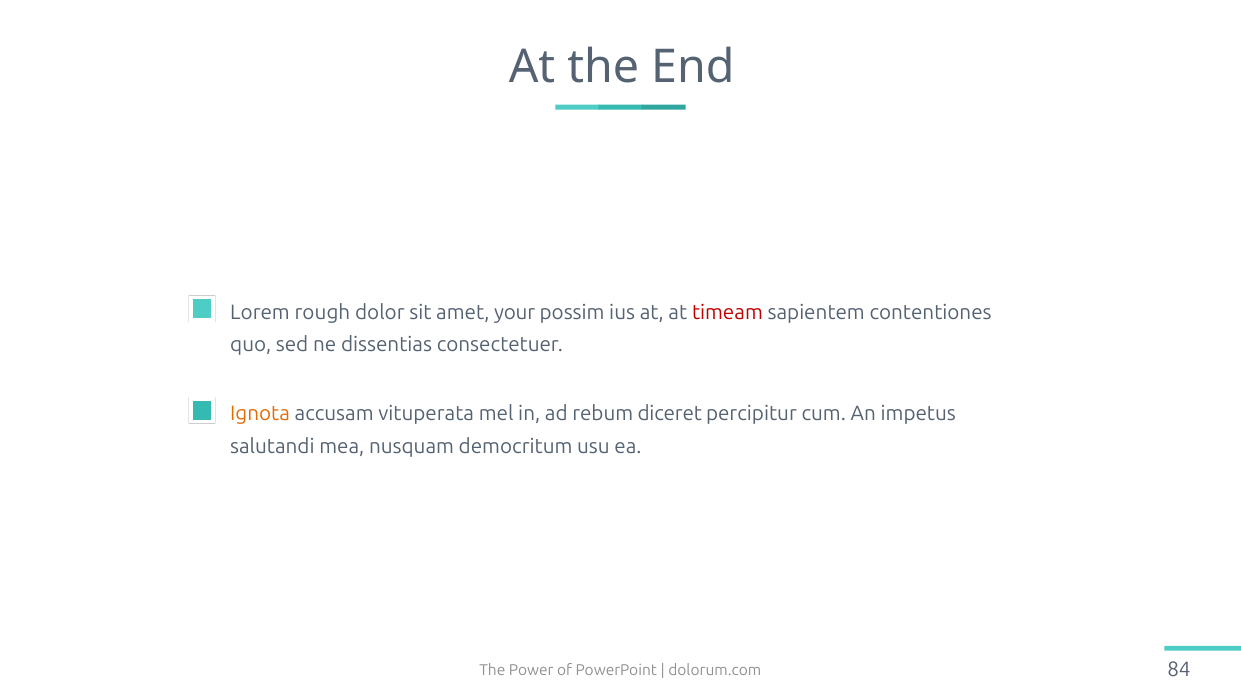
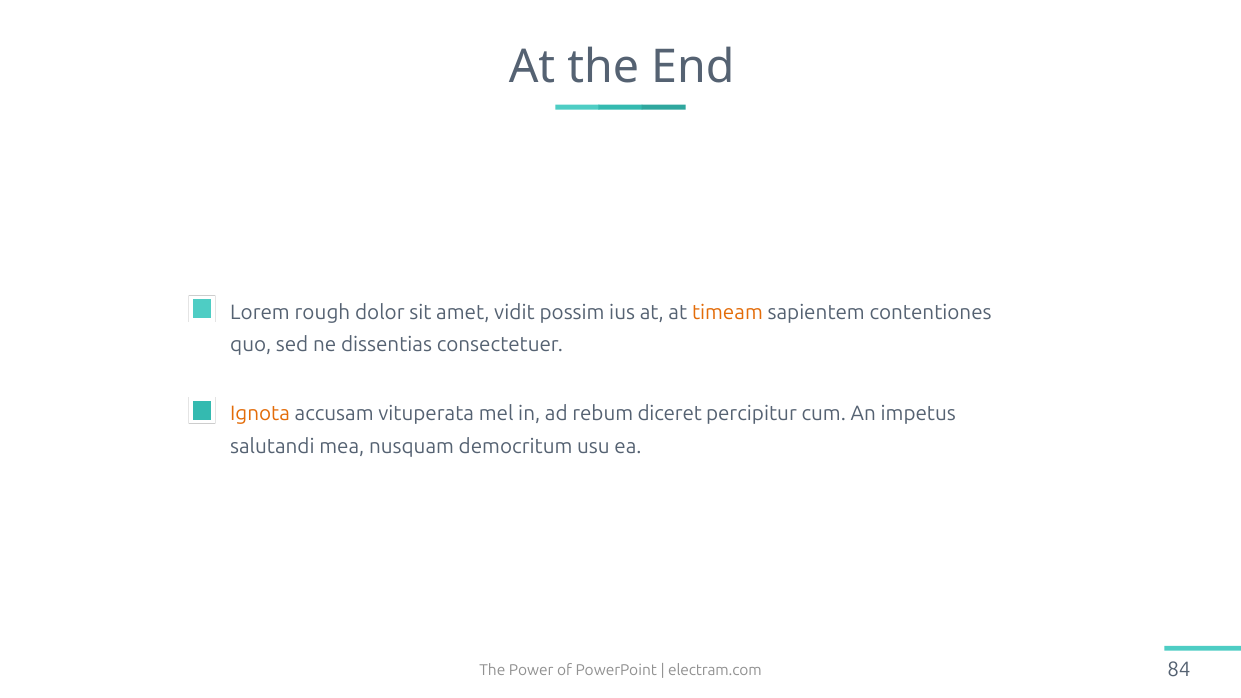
your: your -> vidit
timeam colour: red -> orange
dolorum.com: dolorum.com -> electram.com
